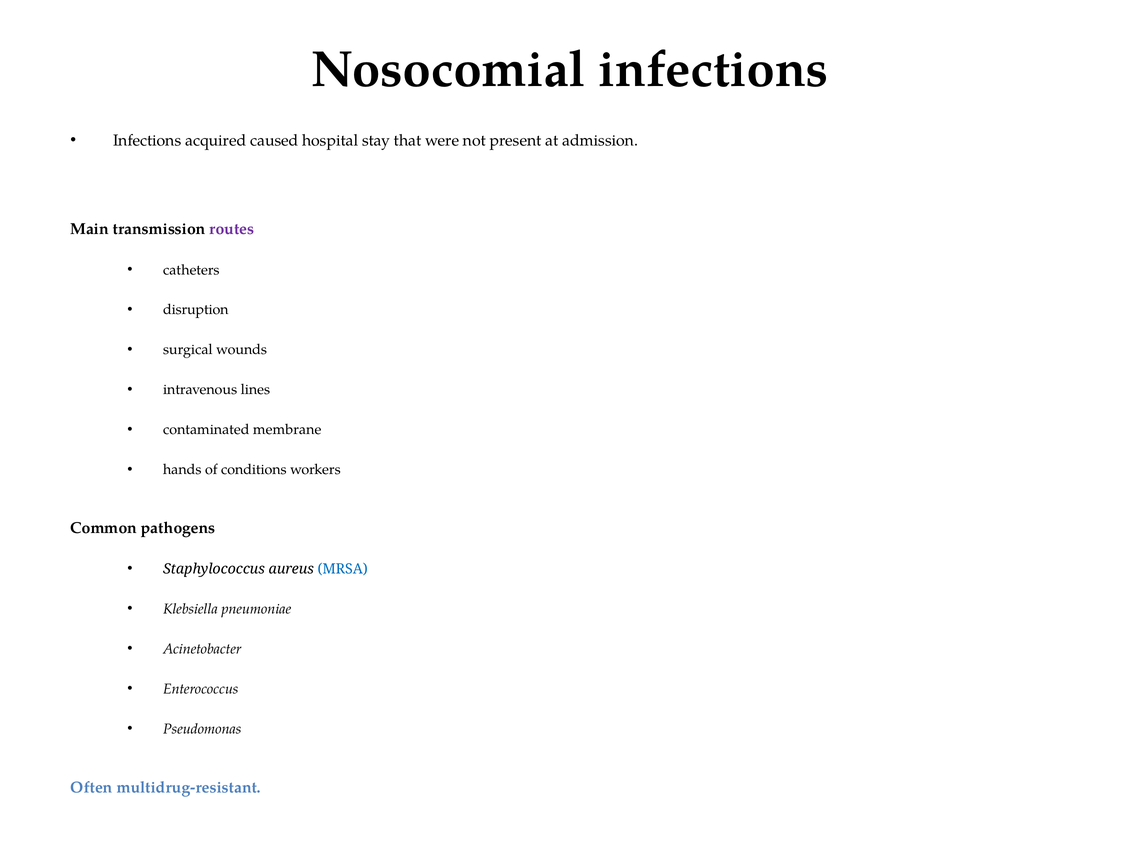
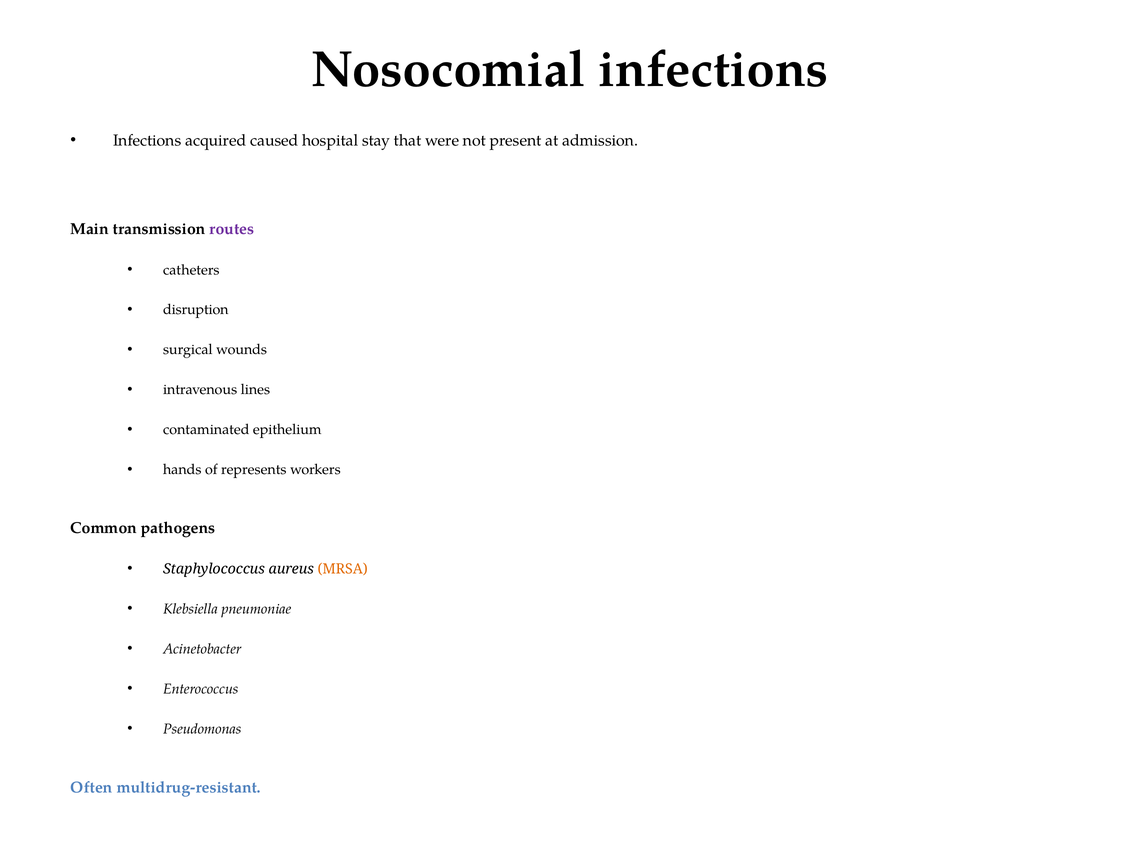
membrane: membrane -> epithelium
conditions: conditions -> represents
MRSA colour: blue -> orange
